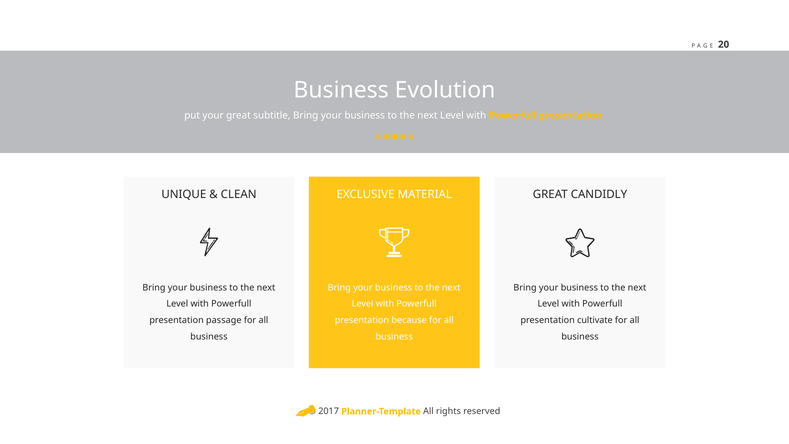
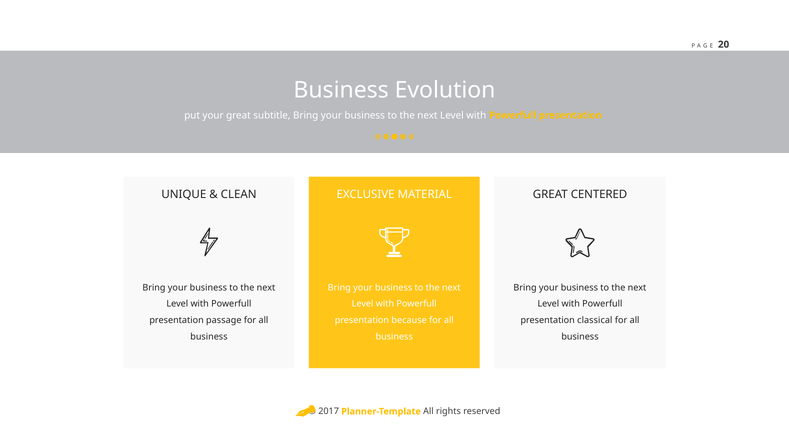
CANDIDLY: CANDIDLY -> CENTERED
cultivate: cultivate -> classical
